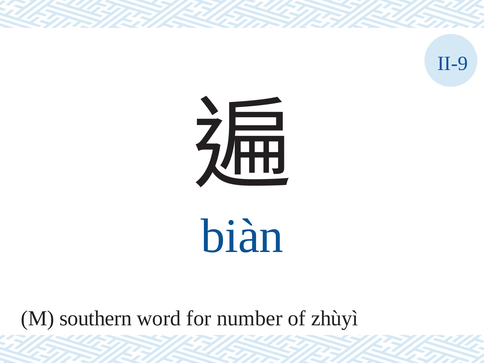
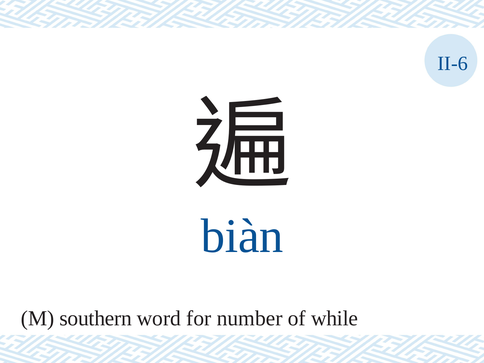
II-9: II-9 -> II-6
zhùyì: zhùyì -> while
